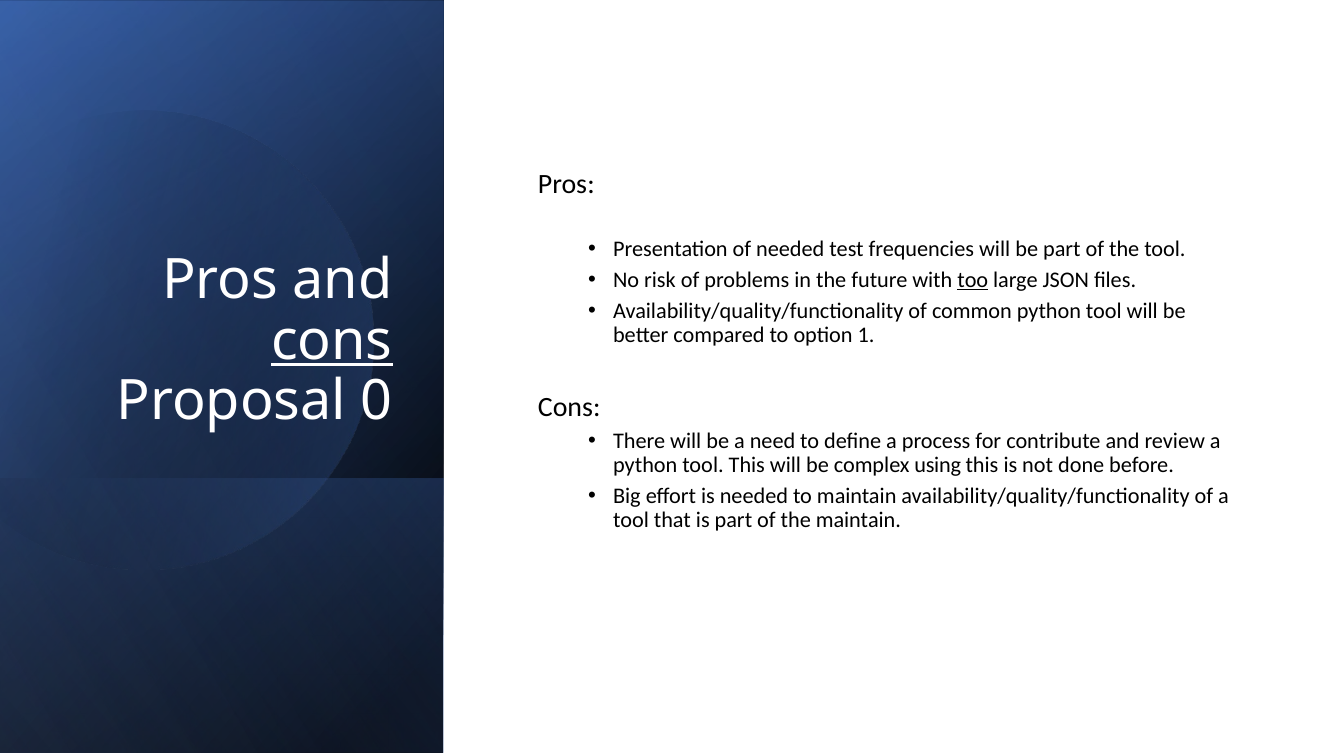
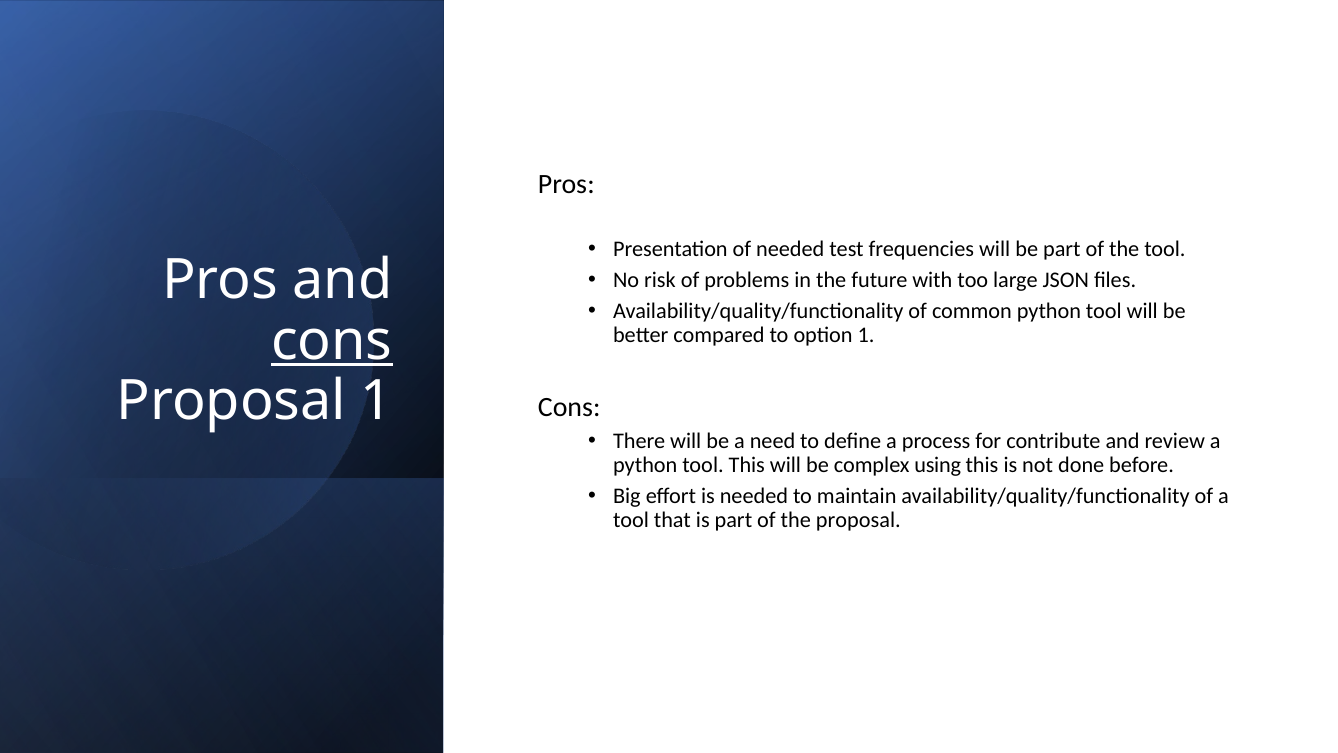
too underline: present -> none
Proposal 0: 0 -> 1
the maintain: maintain -> proposal
